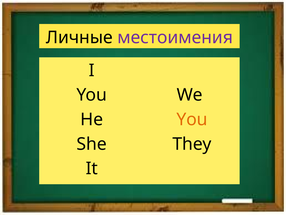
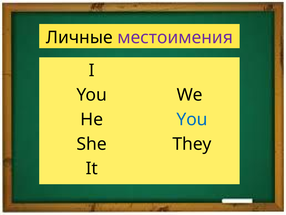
You at (192, 119) colour: orange -> blue
